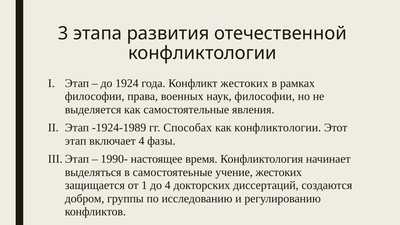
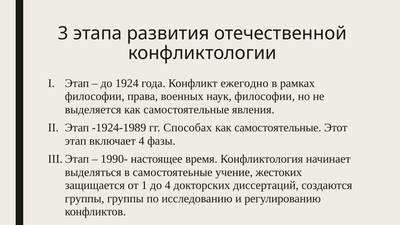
Конфликт жестоких: жестоких -> ежегодно
конфликтологии at (278, 128): конфликтологии -> самостоятельные
добром at (85, 199): добром -> группы
